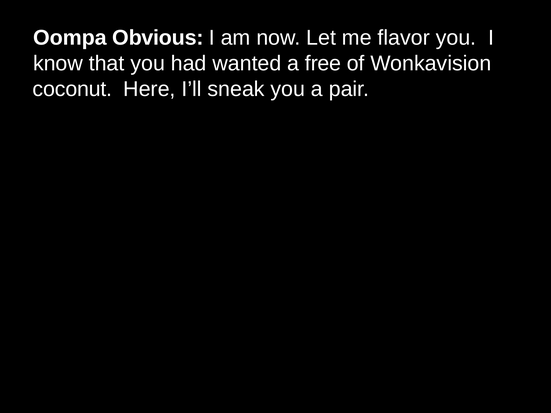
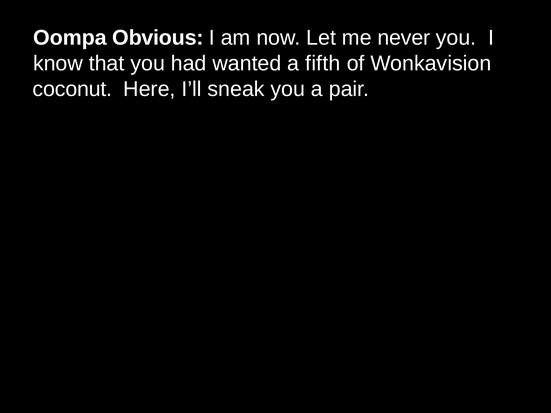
flavor: flavor -> never
free: free -> fifth
